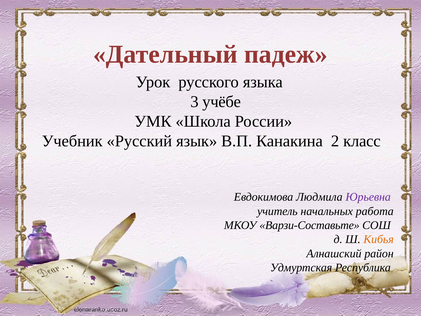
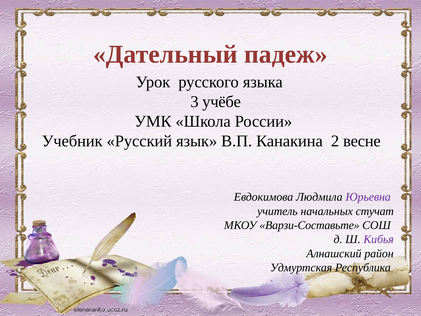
класс: класс -> весне
работа: работа -> стучат
Кибья colour: orange -> purple
